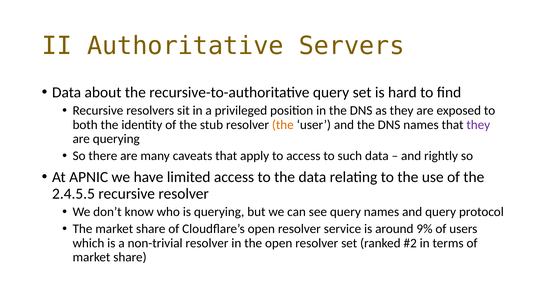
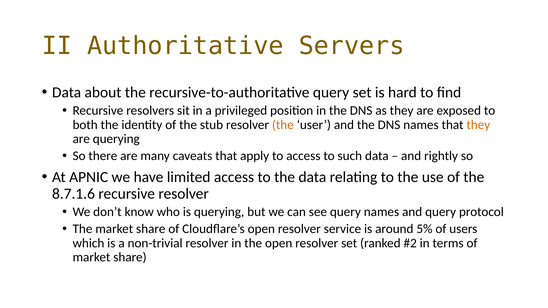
they at (478, 125) colour: purple -> orange
2.4.5.5: 2.4.5.5 -> 8.7.1.6
9%: 9% -> 5%
